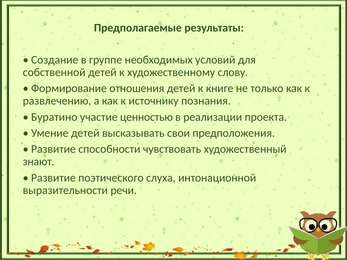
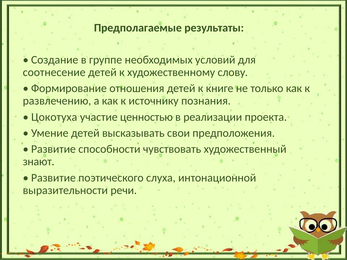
собственной: собственной -> соотнесение
Буратино: Буратино -> Цокотуха
